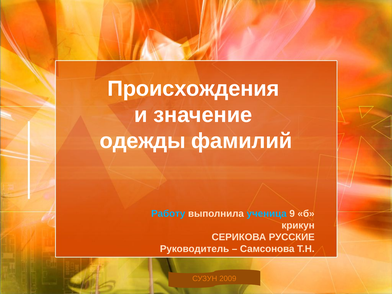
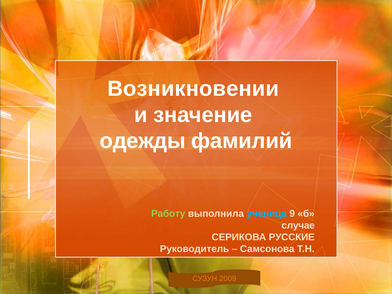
Происхождения: Происхождения -> Возникновении
Работу colour: light blue -> light green
крикун: крикун -> случае
